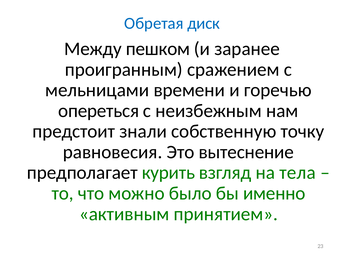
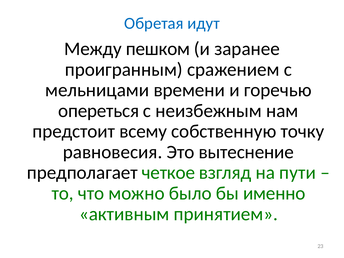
диск: диск -> идут
знали: знали -> всему
курить: курить -> четкое
тела: тела -> пути
